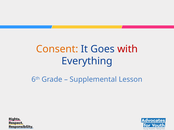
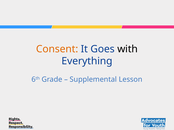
with colour: red -> black
